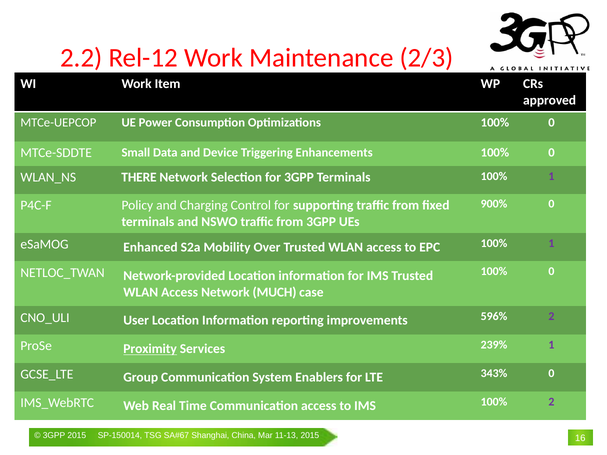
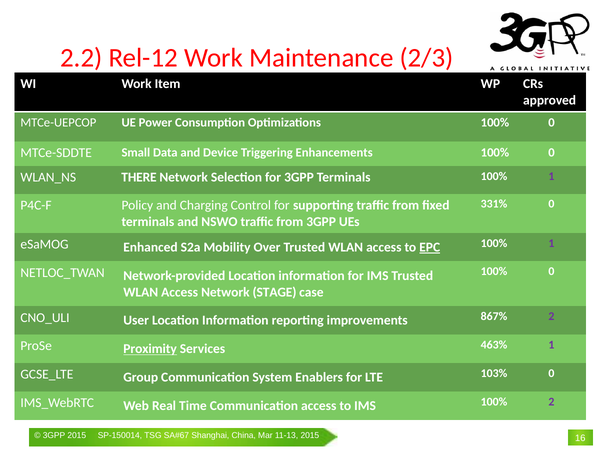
900%: 900% -> 331%
EPC underline: none -> present
MUCH: MUCH -> STAGE
596%: 596% -> 867%
239%: 239% -> 463%
343%: 343% -> 103%
